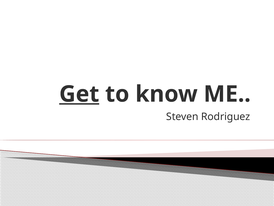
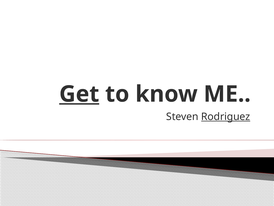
Rodriguez underline: none -> present
